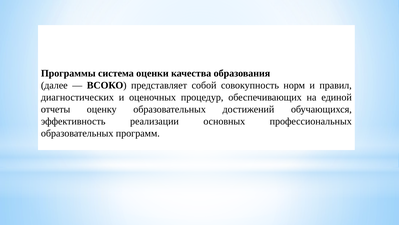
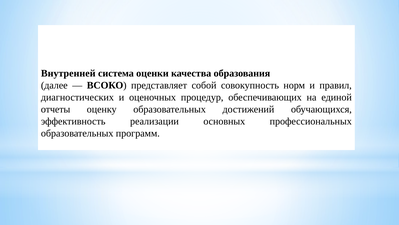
Программы: Программы -> Внутренней
